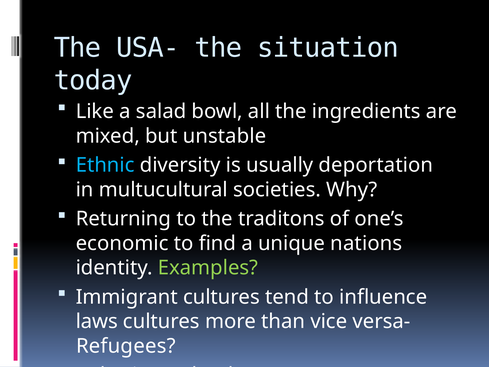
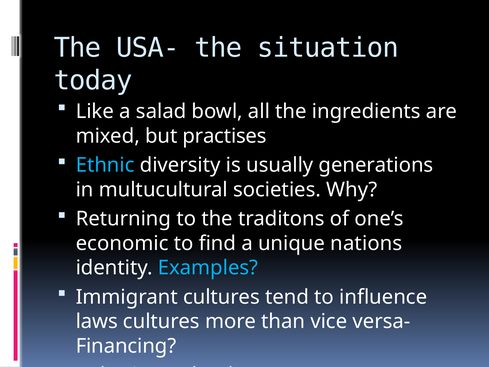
unstable: unstable -> practises
deportation: deportation -> generations
Examples colour: light green -> light blue
Refugees: Refugees -> Financing
